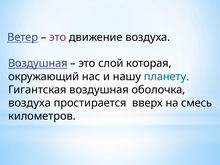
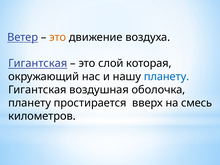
это at (58, 37) colour: purple -> orange
Воздушная at (38, 63): Воздушная -> Гигантская
воздуха at (30, 103): воздуха -> планету
